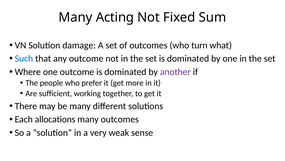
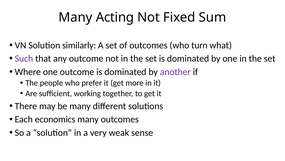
damage: damage -> similarly
Such colour: blue -> purple
allocations: allocations -> economics
